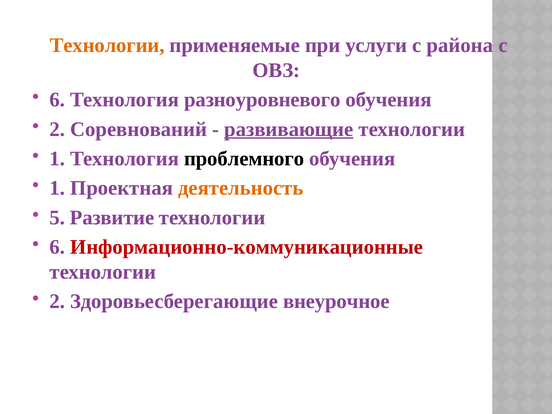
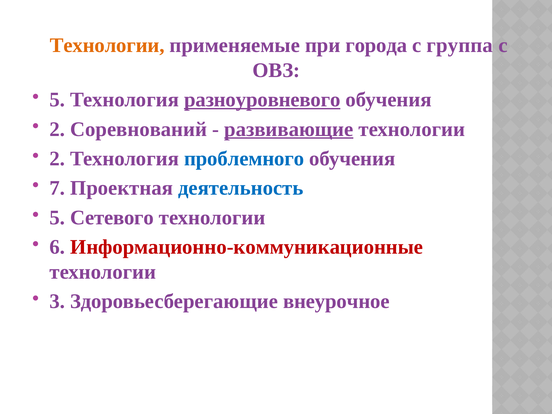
услуги: услуги -> города
района: района -> группа
6 at (57, 100): 6 -> 5
разноуровневого underline: none -> present
1 at (57, 159): 1 -> 2
проблемного colour: black -> blue
1 at (57, 188): 1 -> 7
деятельность colour: orange -> blue
Развитие: Развитие -> Сетевого
2 at (57, 301): 2 -> 3
